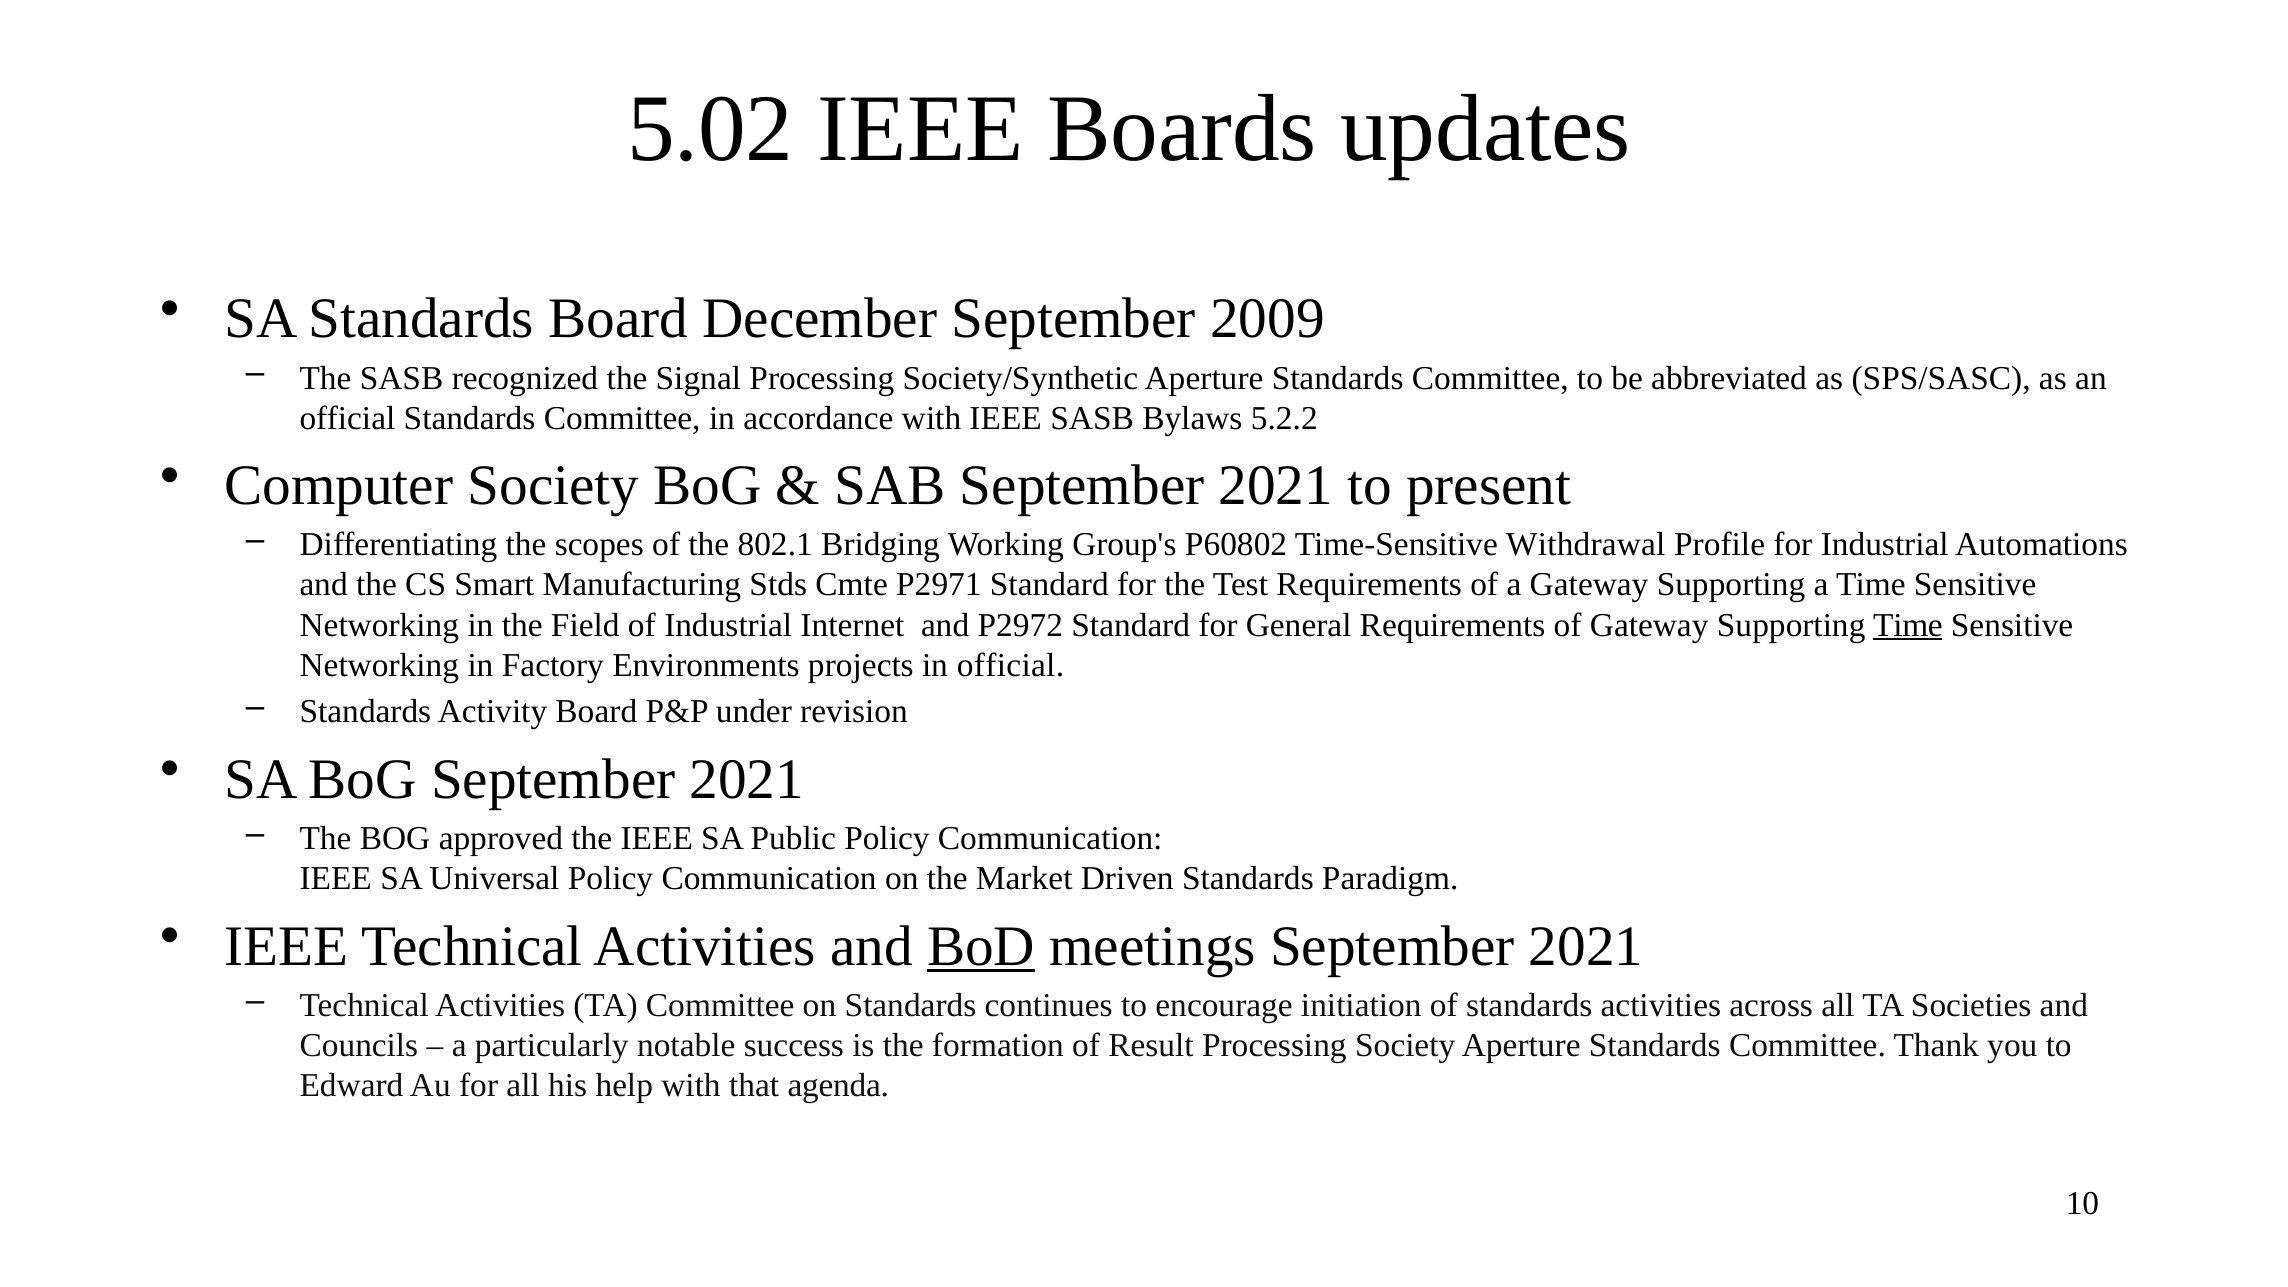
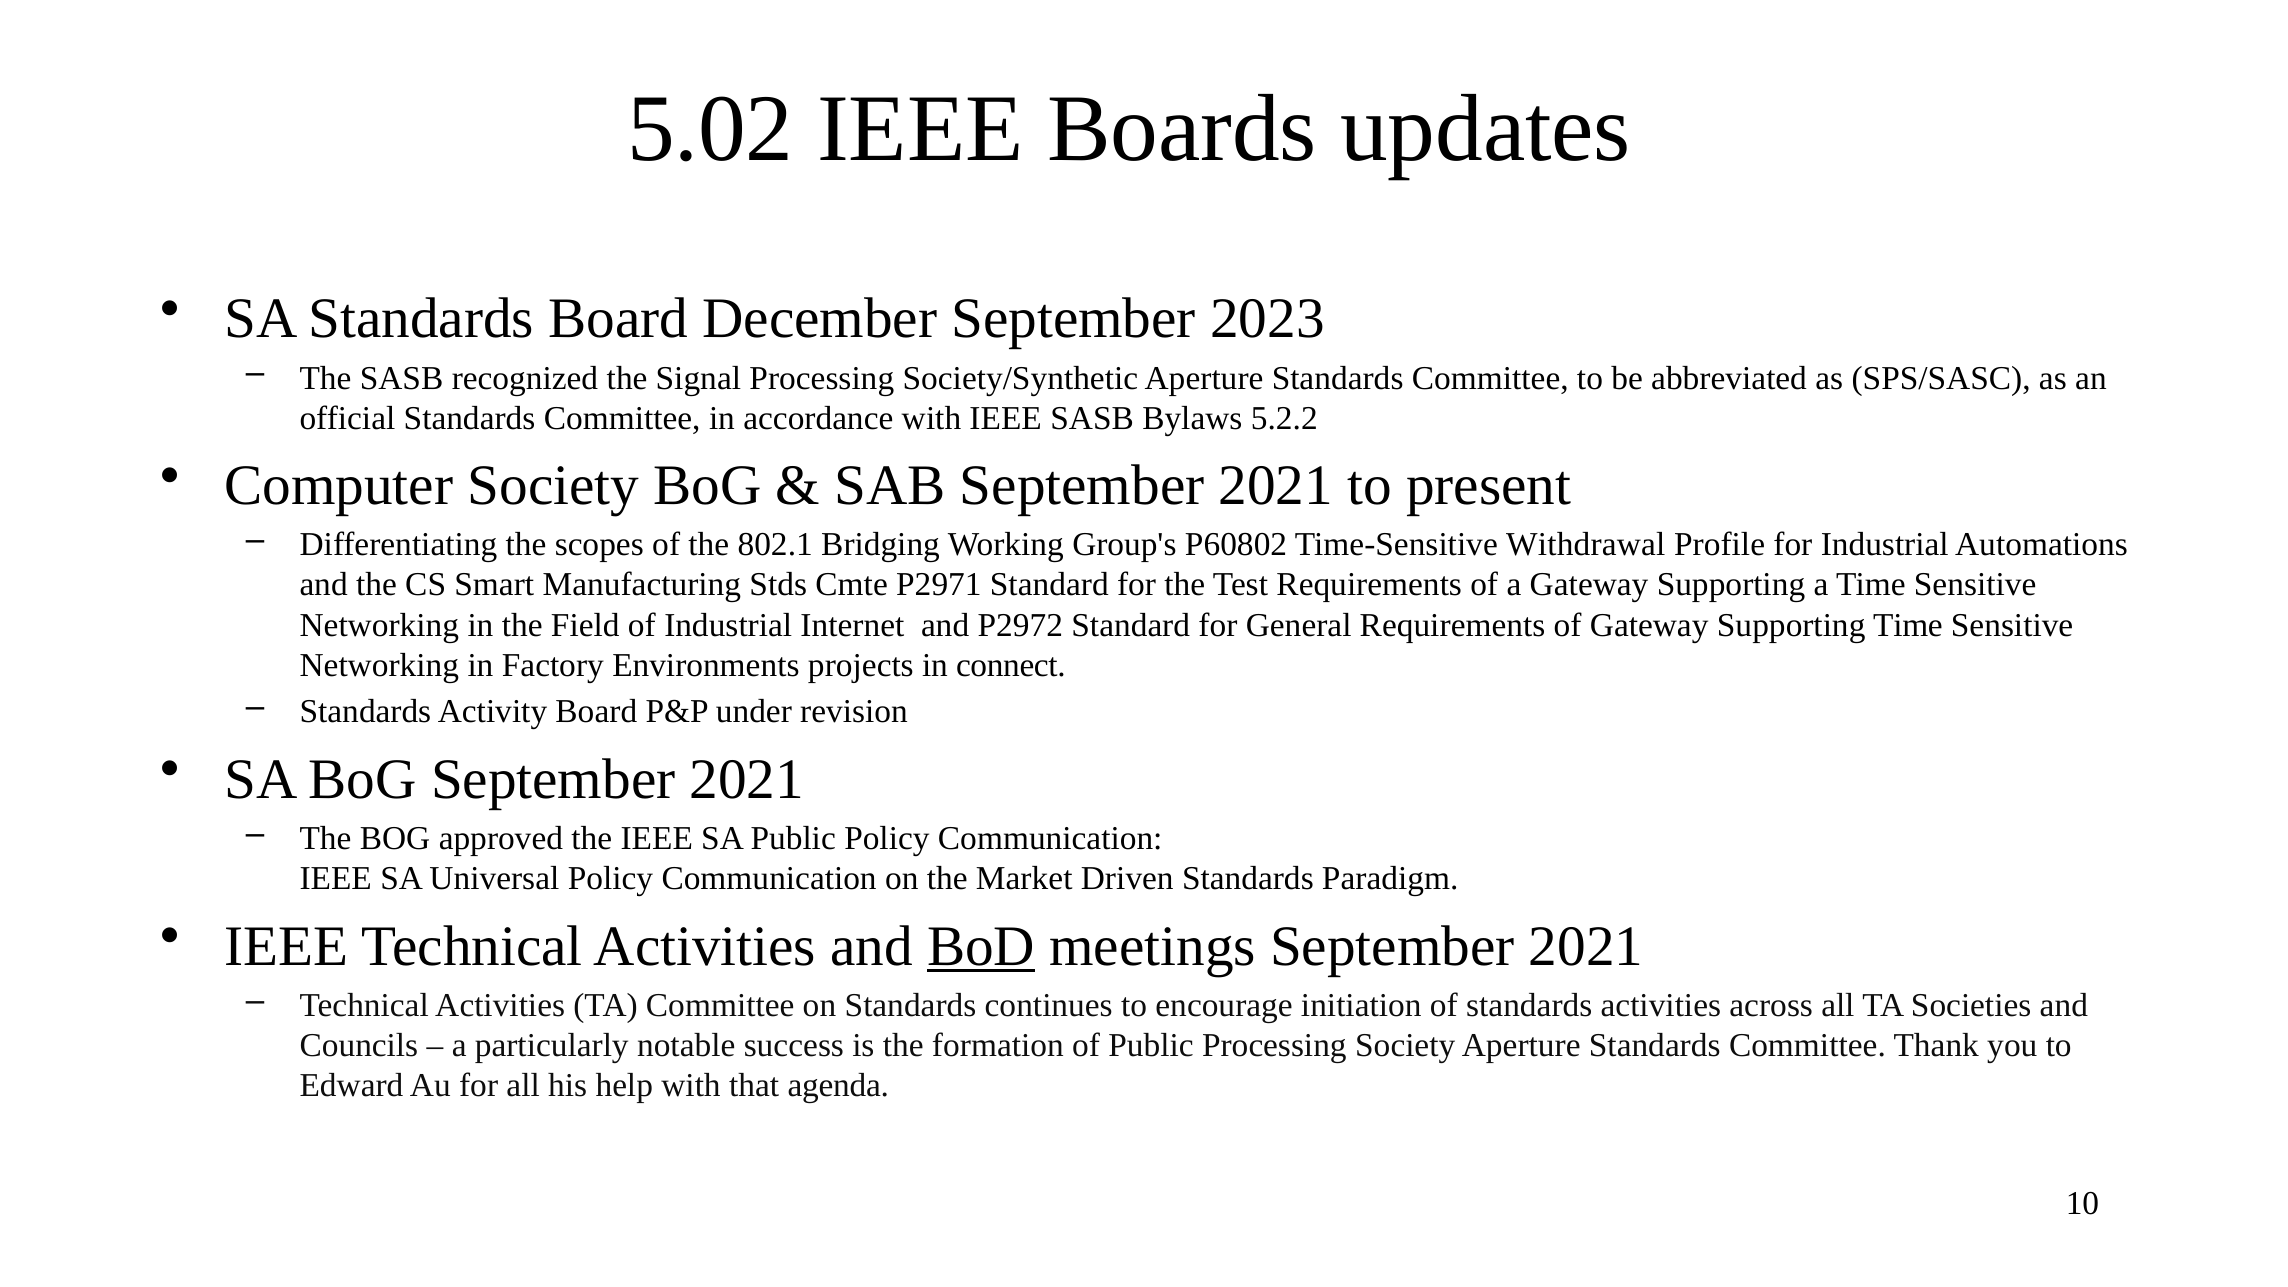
2009: 2009 -> 2023
Time at (1908, 625) underline: present -> none
in official: official -> connect
of Result: Result -> Public
